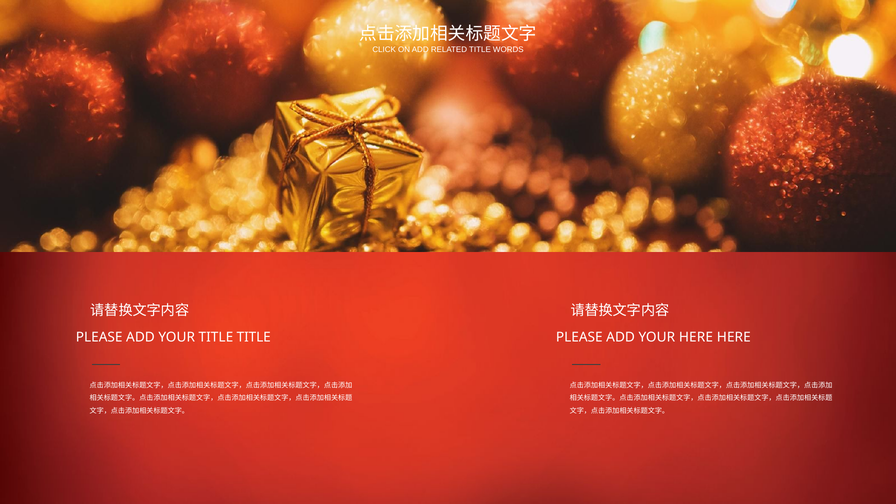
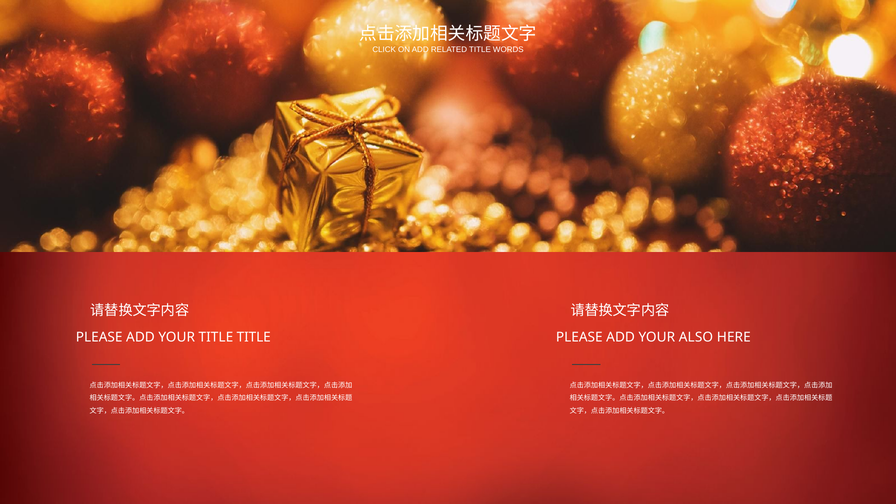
YOUR HERE: HERE -> ALSO
